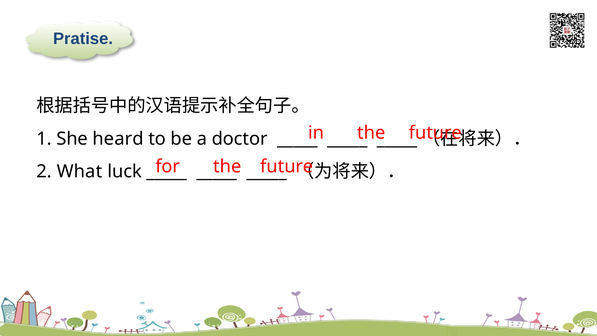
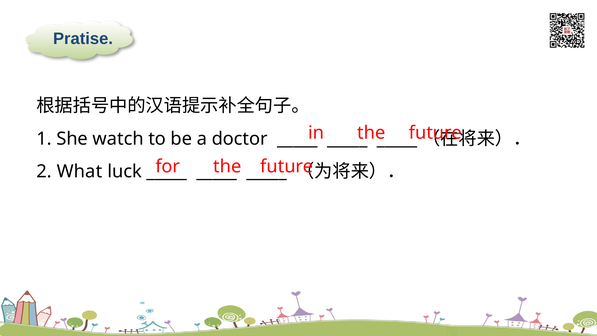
heard: heard -> watch
